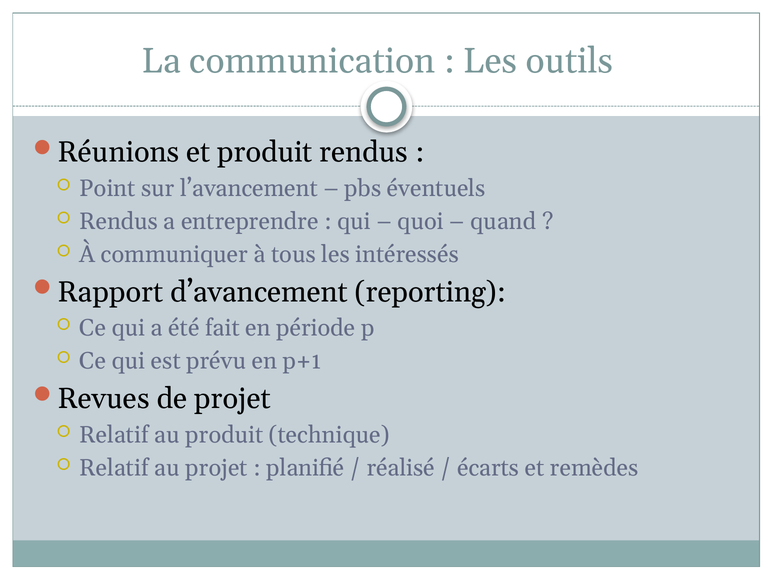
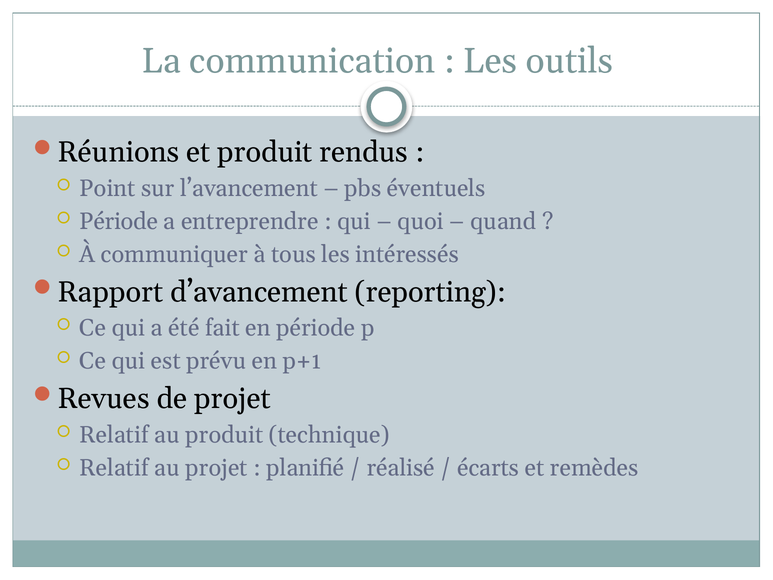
Rendus at (119, 221): Rendus -> Période
